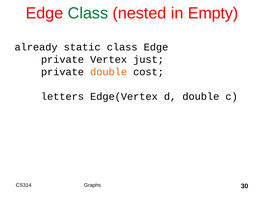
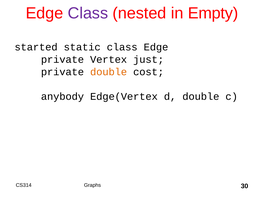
Class at (88, 13) colour: green -> purple
already: already -> started
letters: letters -> anybody
